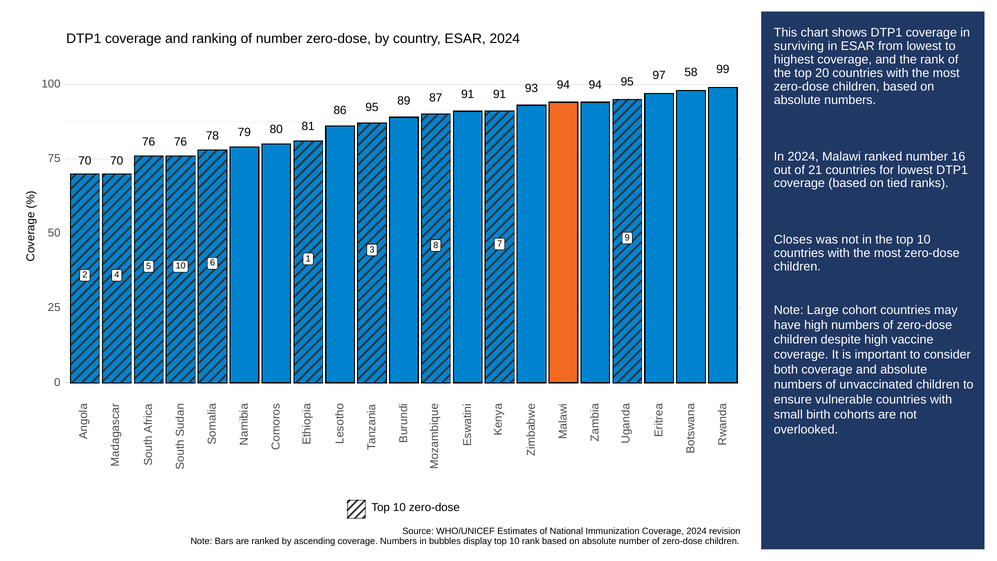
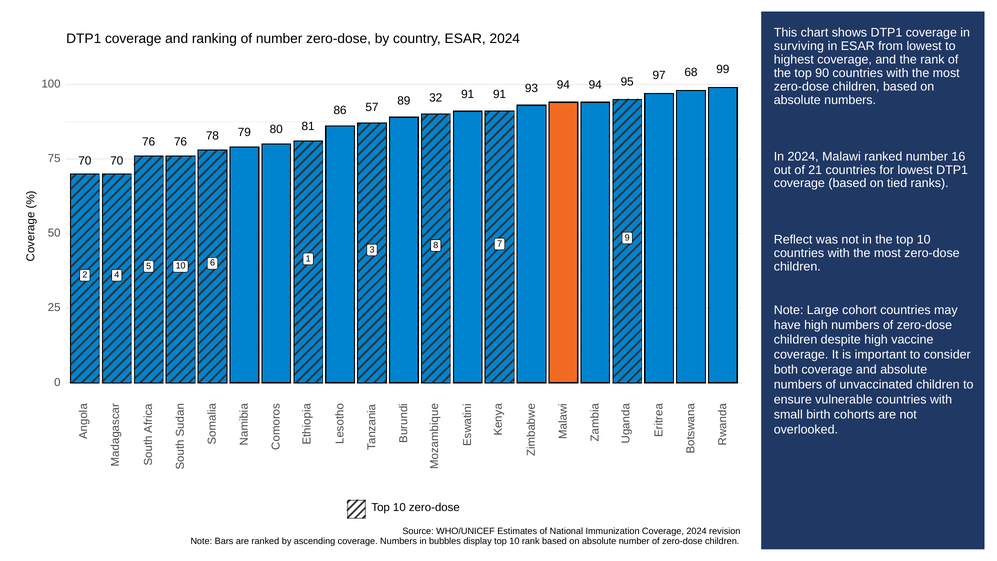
20: 20 -> 90
58: 58 -> 68
87: 87 -> 32
86 95: 95 -> 57
Closes: Closes -> Reflect
